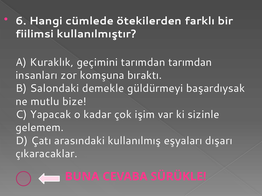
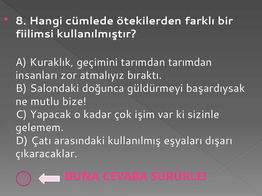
6: 6 -> 8
komşuna: komşuna -> atmalıyız
demekle: demekle -> doğunca
